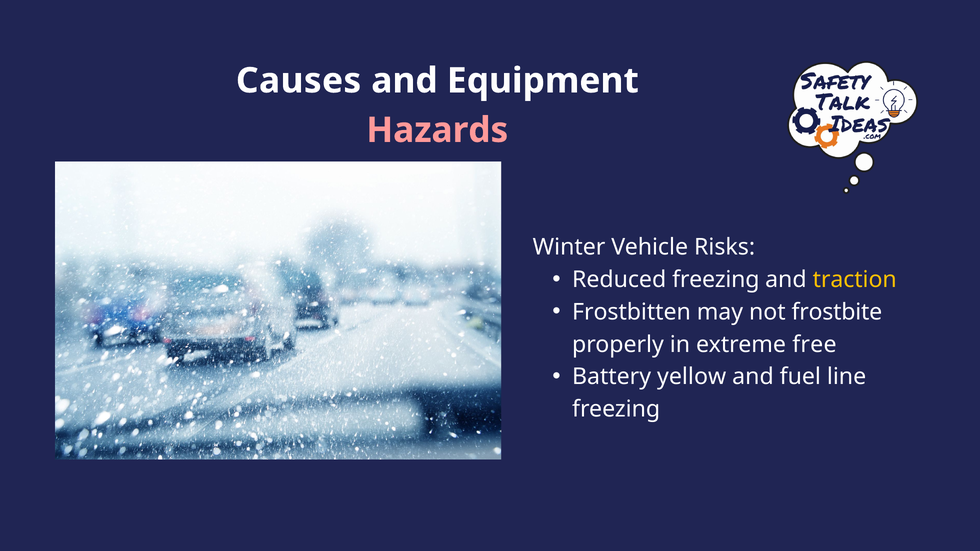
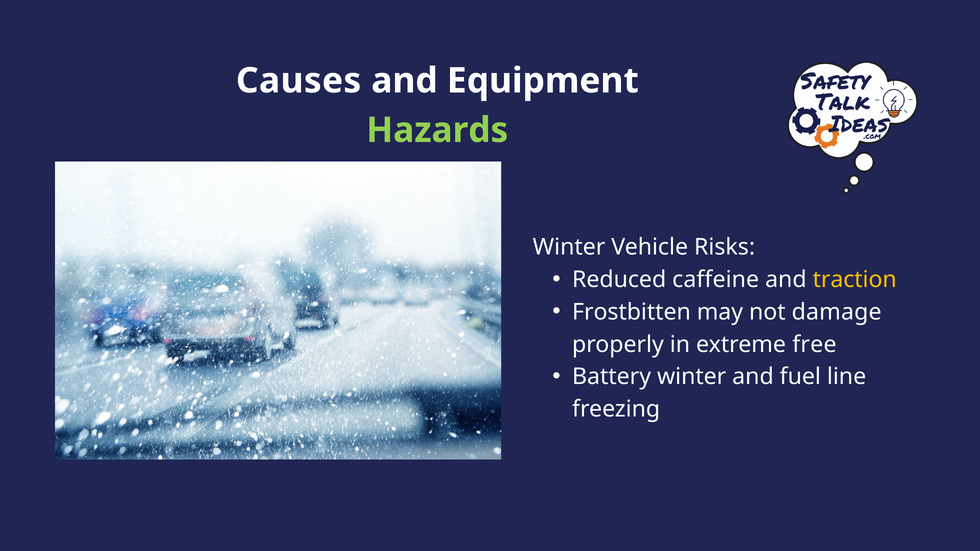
Hazards colour: pink -> light green
Reduced freezing: freezing -> caffeine
frostbite: frostbite -> damage
Battery yellow: yellow -> winter
